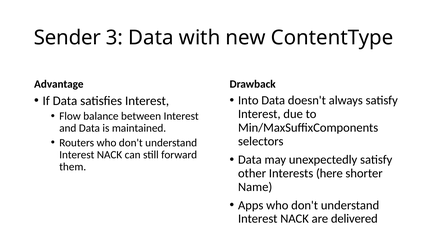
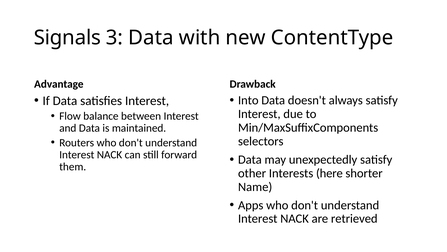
Sender: Sender -> Signals
delivered: delivered -> retrieved
